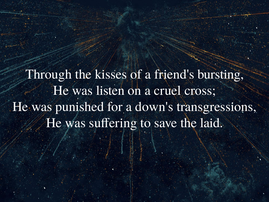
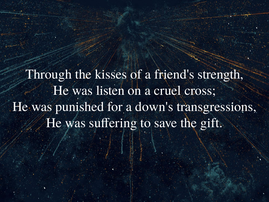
bursting: bursting -> strength
laid: laid -> gift
